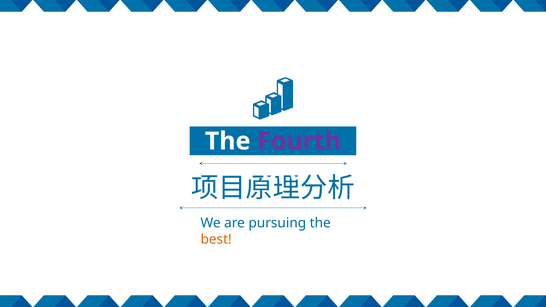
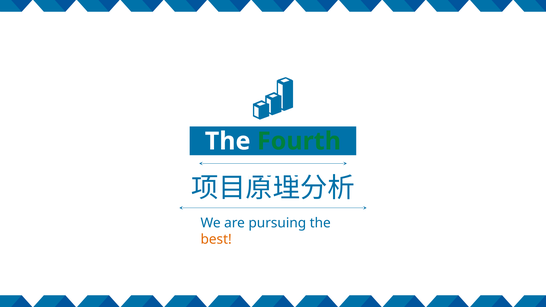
Fourth colour: purple -> green
